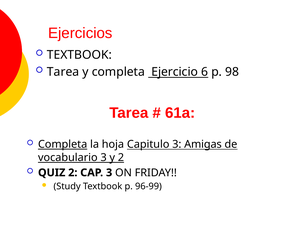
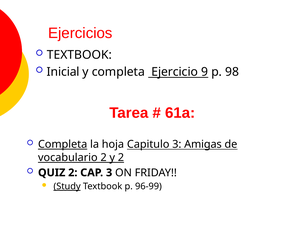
Tarea at (63, 72): Tarea -> Inicial
6: 6 -> 9
vocabulario 3: 3 -> 2
Study underline: none -> present
